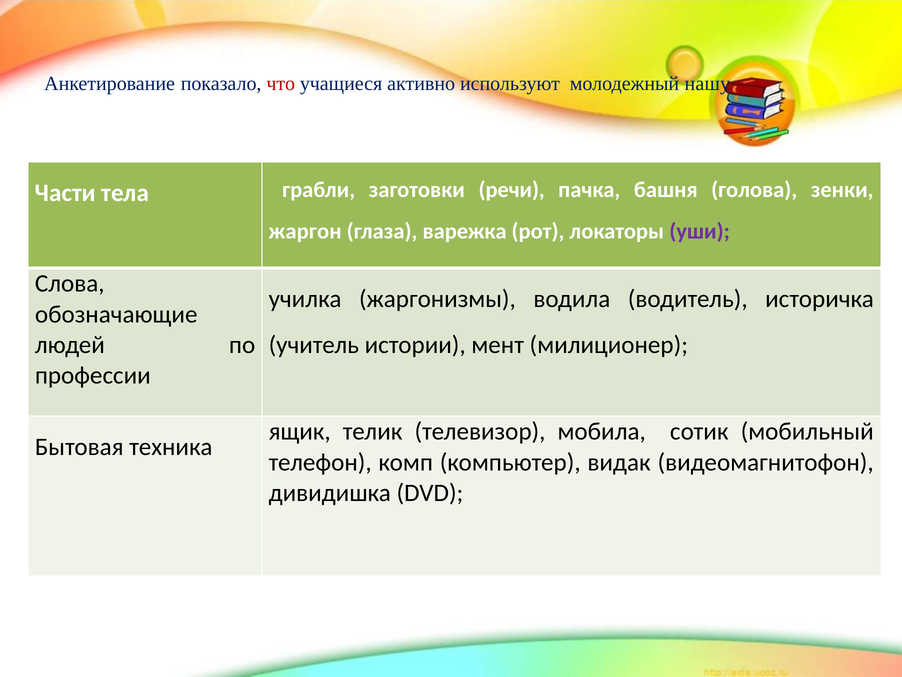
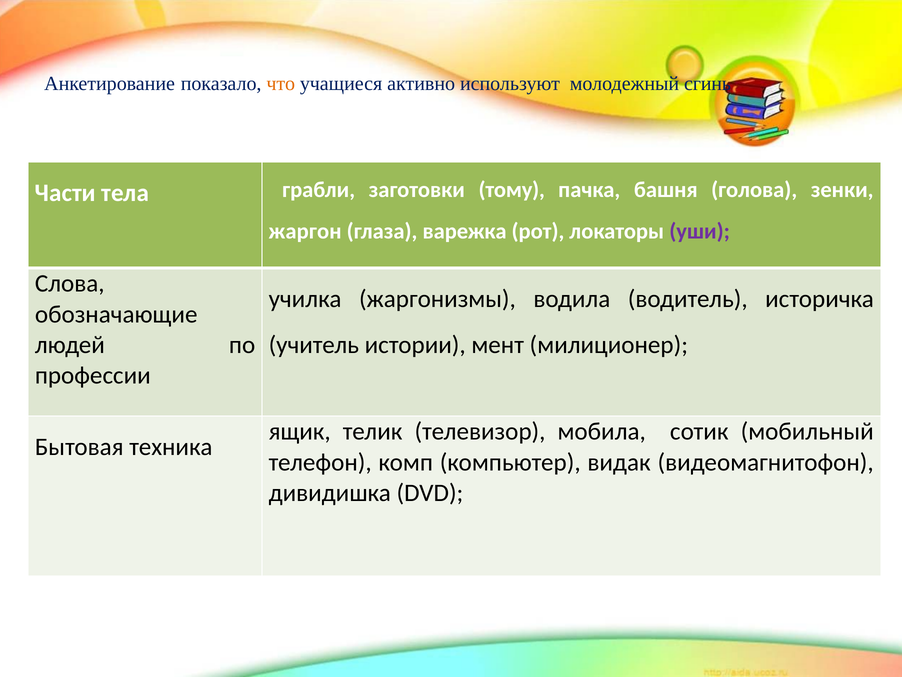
что colour: red -> orange
нашу: нашу -> сгинь
речи: речи -> тому
